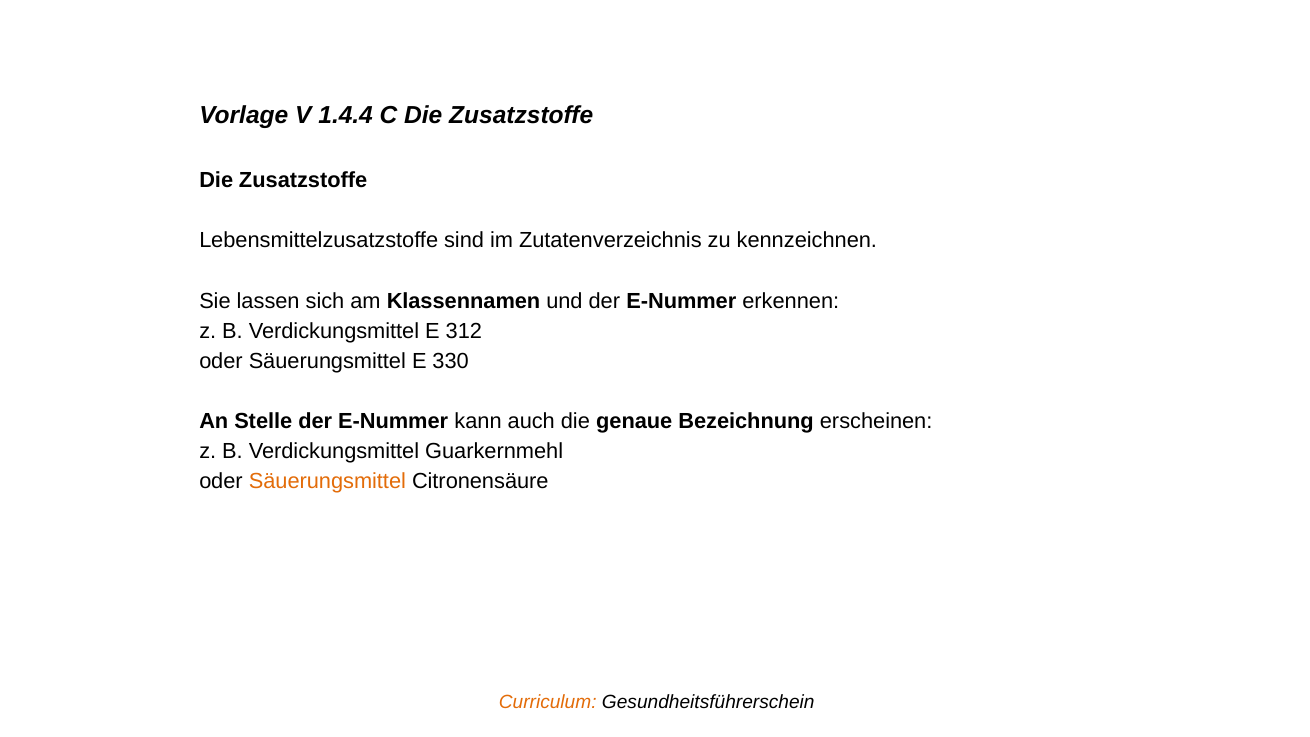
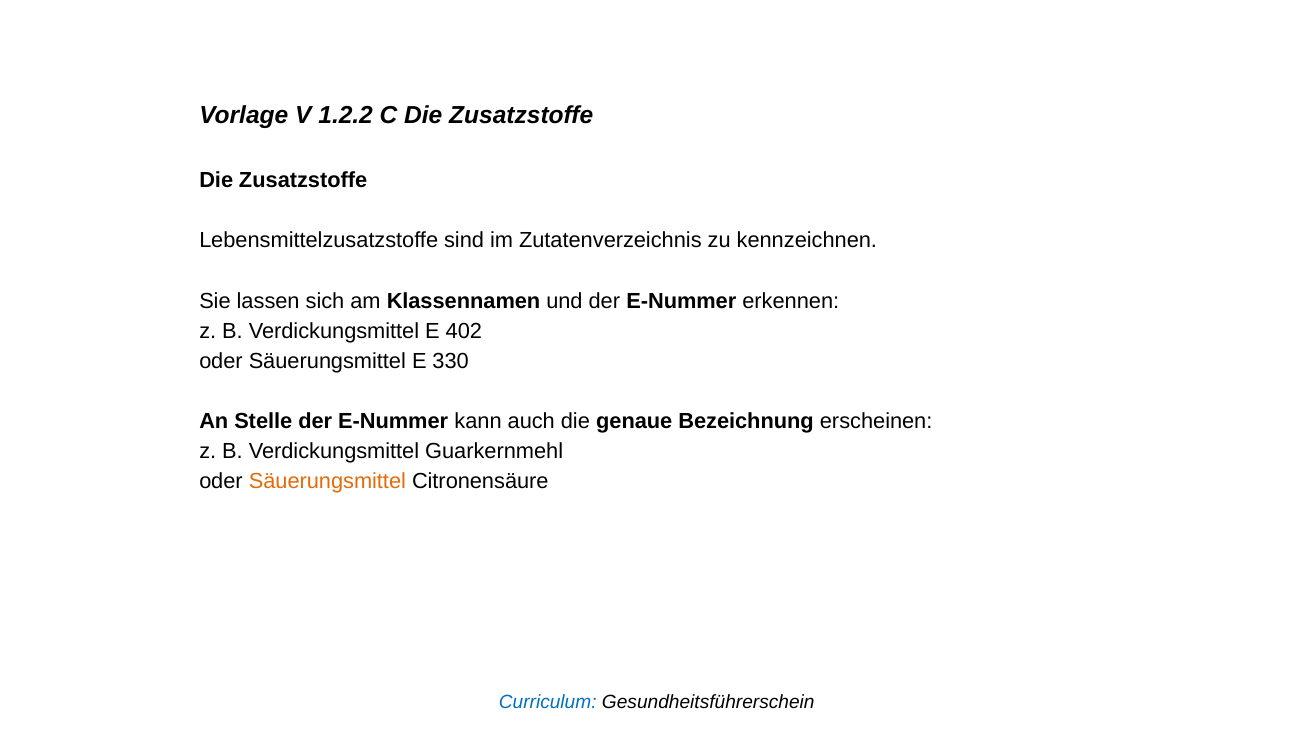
1.4.4: 1.4.4 -> 1.2.2
312: 312 -> 402
Curriculum colour: orange -> blue
